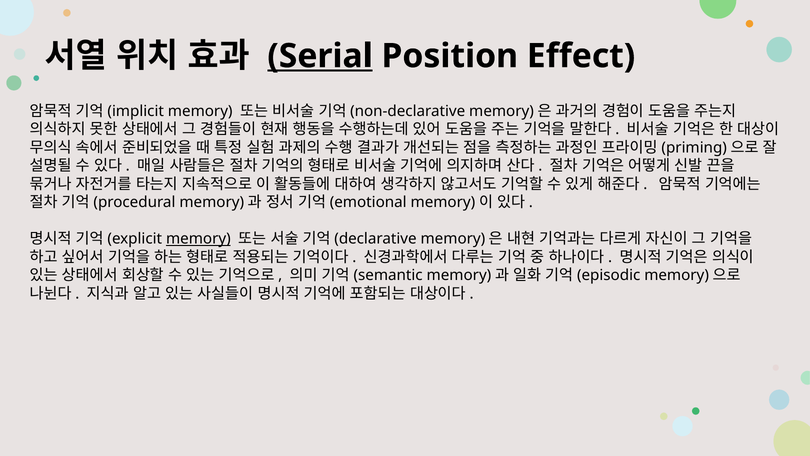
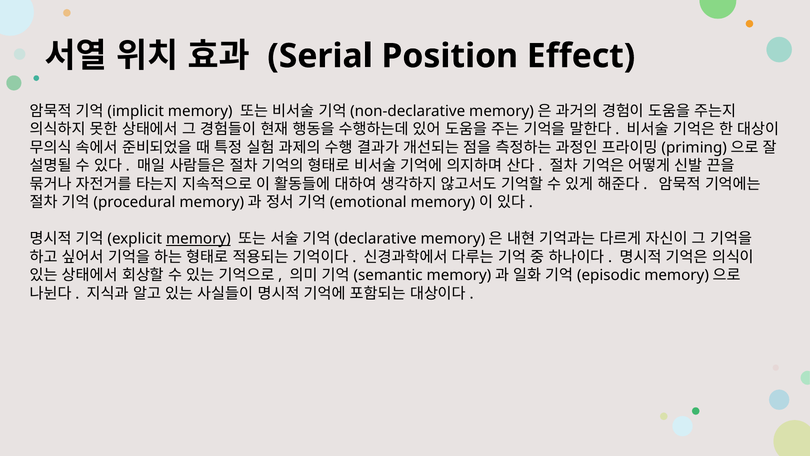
Serial underline: present -> none
